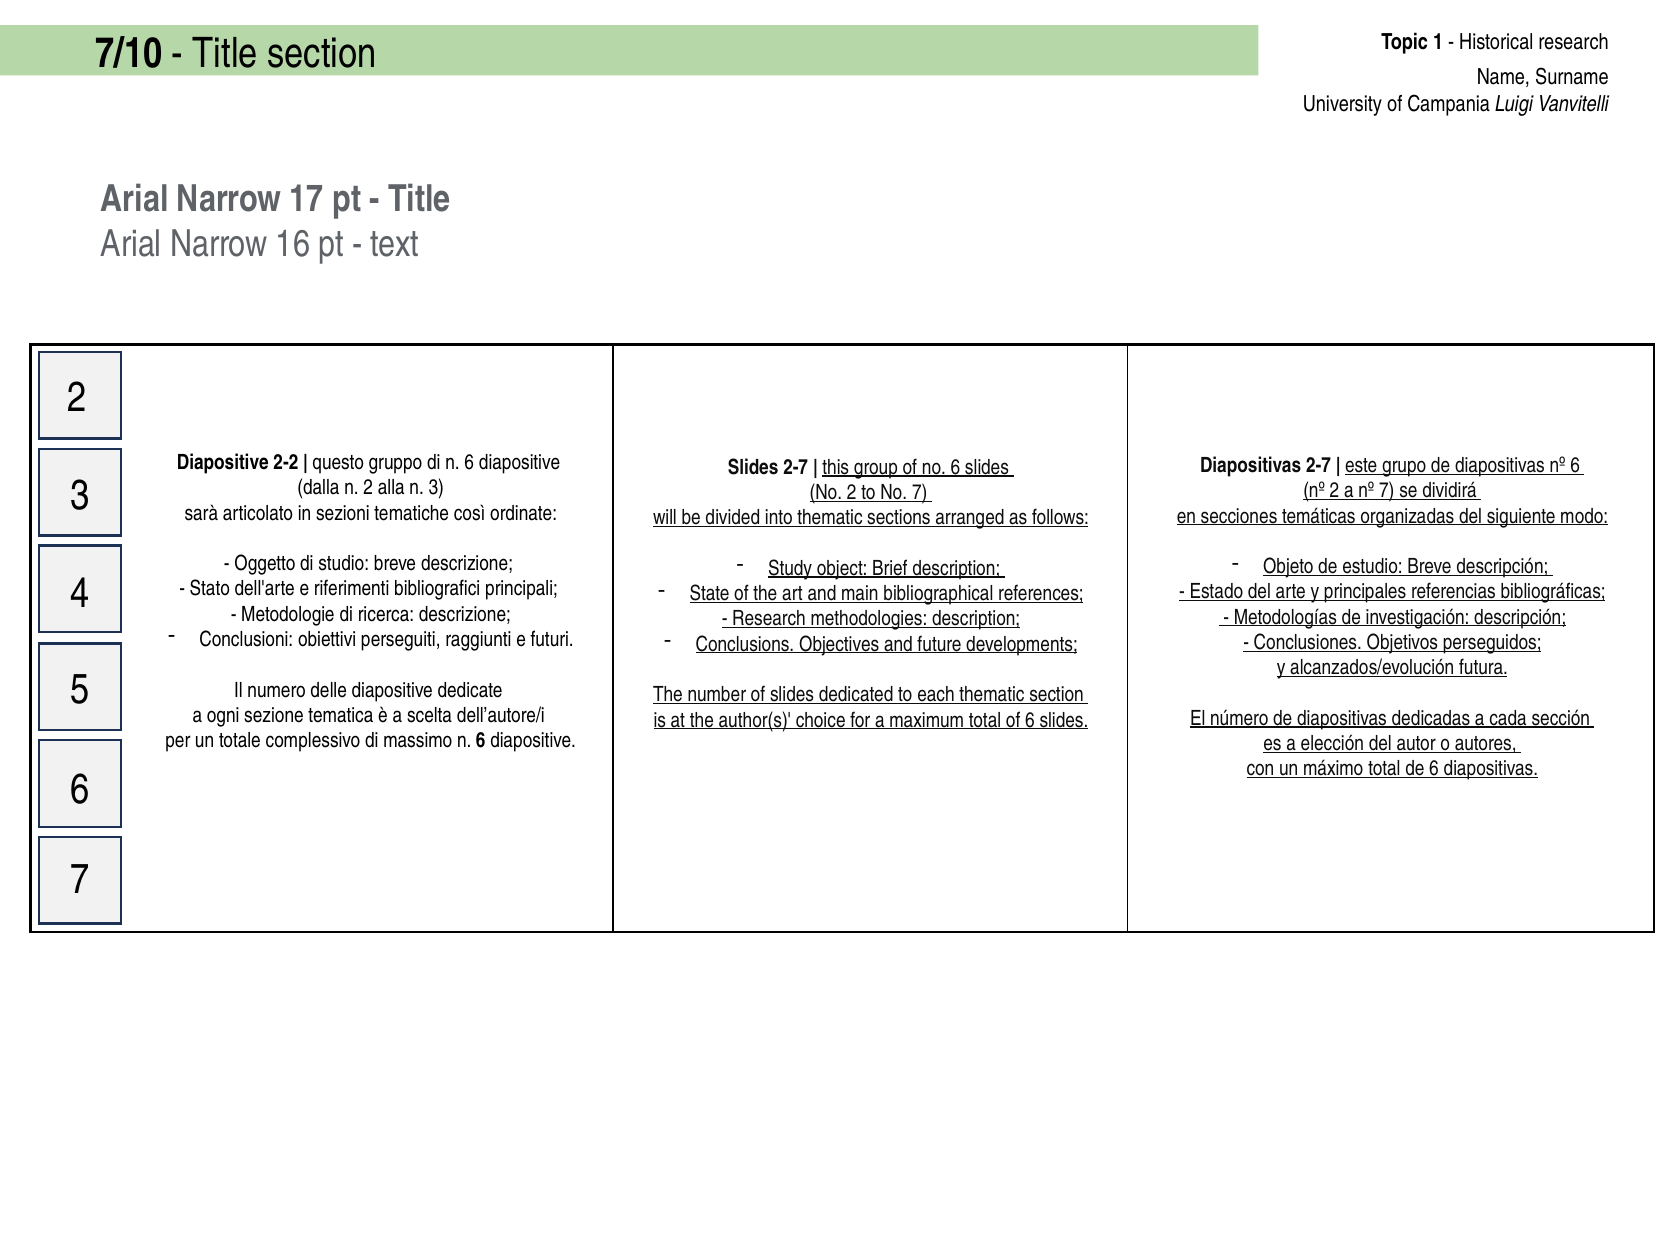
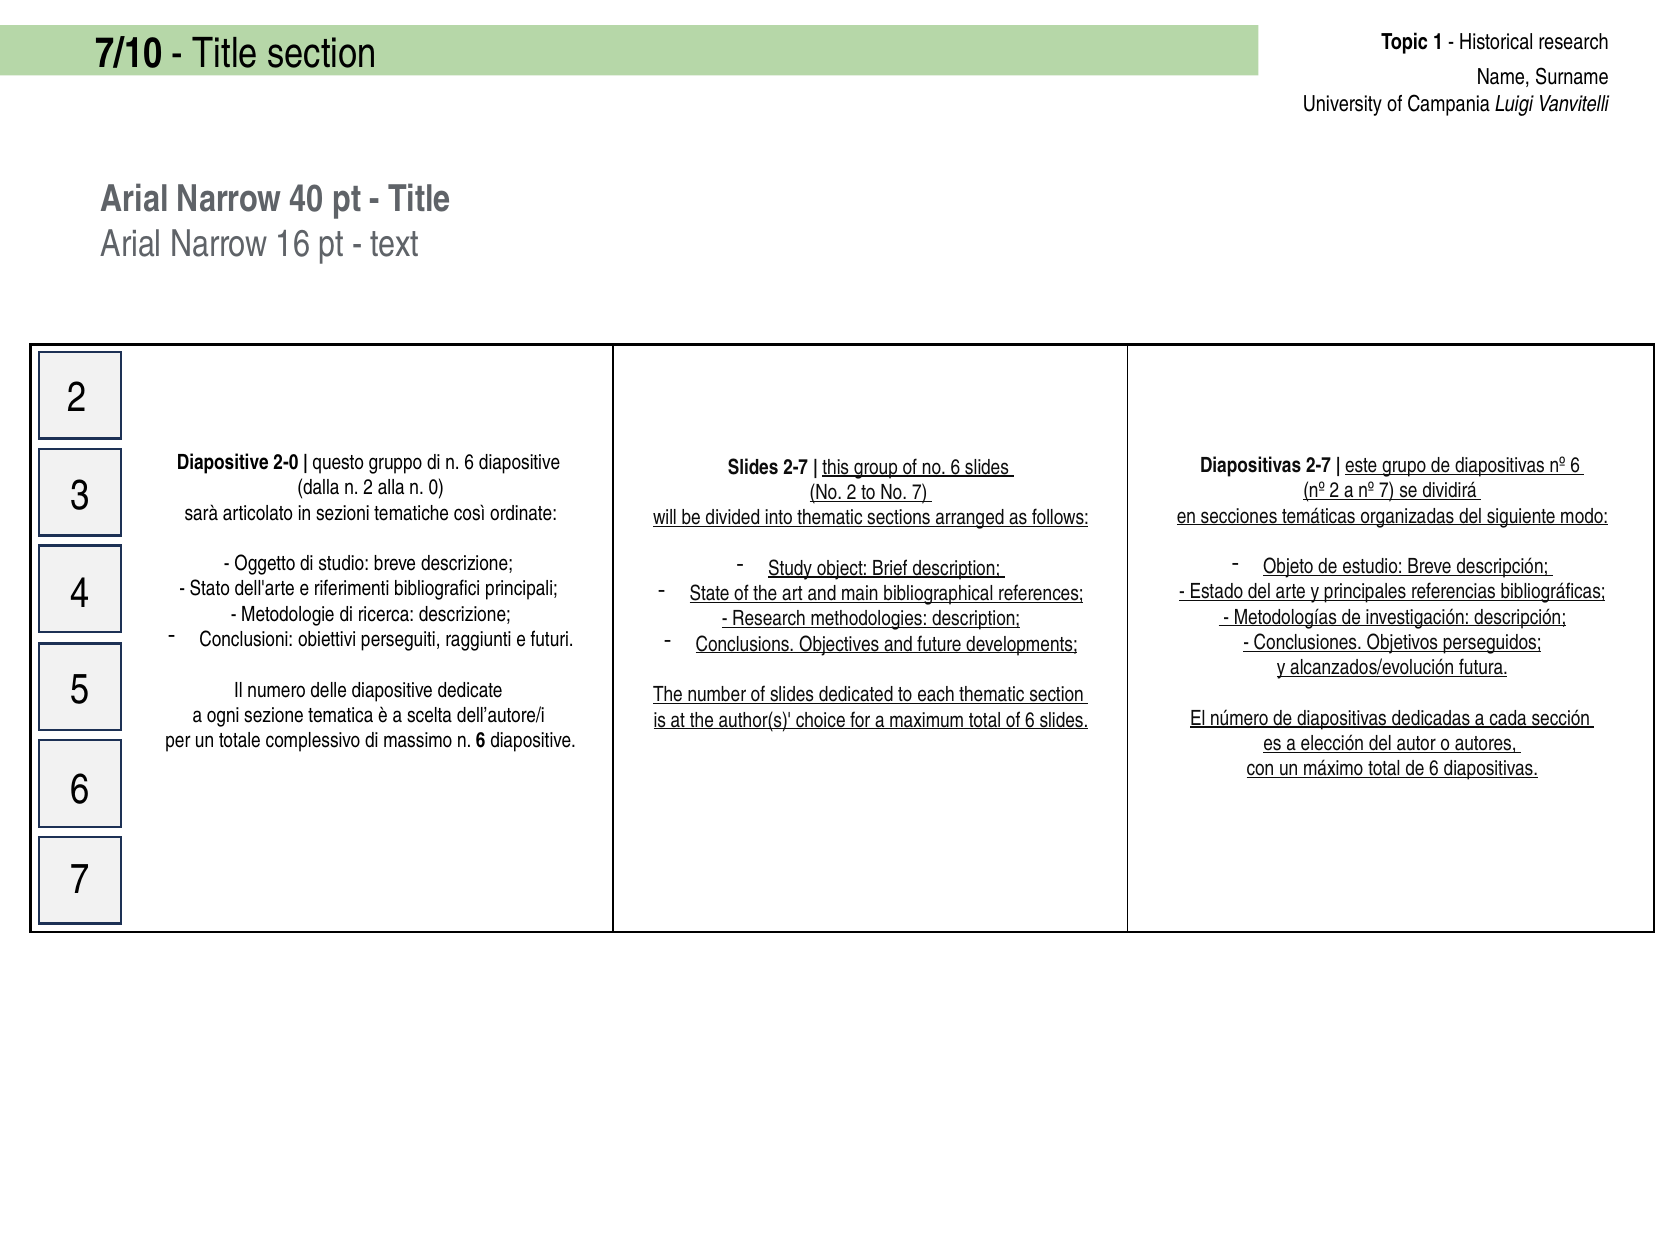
17: 17 -> 40
2-2: 2-2 -> 2-0
n 3: 3 -> 0
